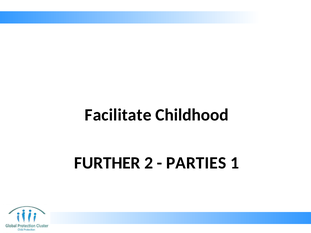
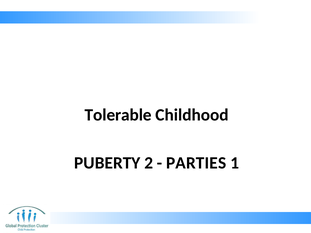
Facilitate: Facilitate -> Tolerable
FURTHER: FURTHER -> PUBERTY
